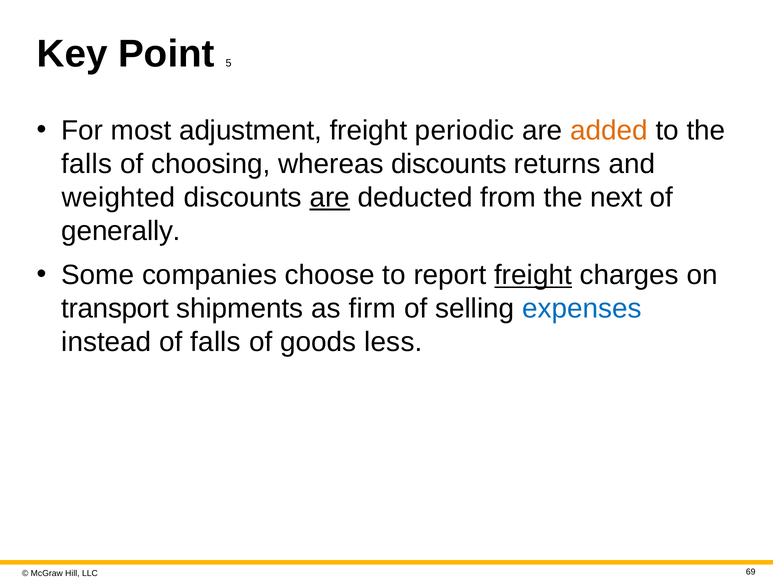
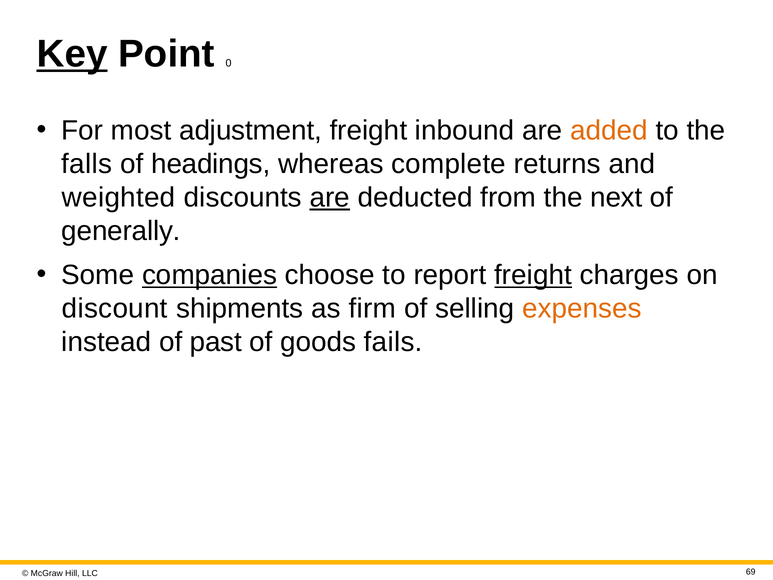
Key underline: none -> present
5: 5 -> 0
periodic: periodic -> inbound
choosing: choosing -> headings
whereas discounts: discounts -> complete
companies underline: none -> present
transport: transport -> discount
expenses colour: blue -> orange
of falls: falls -> past
less: less -> fails
